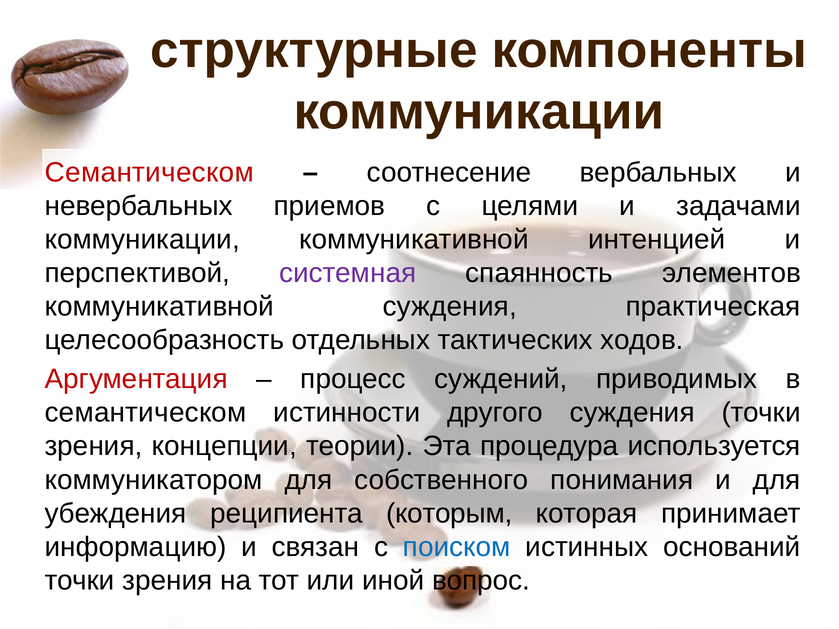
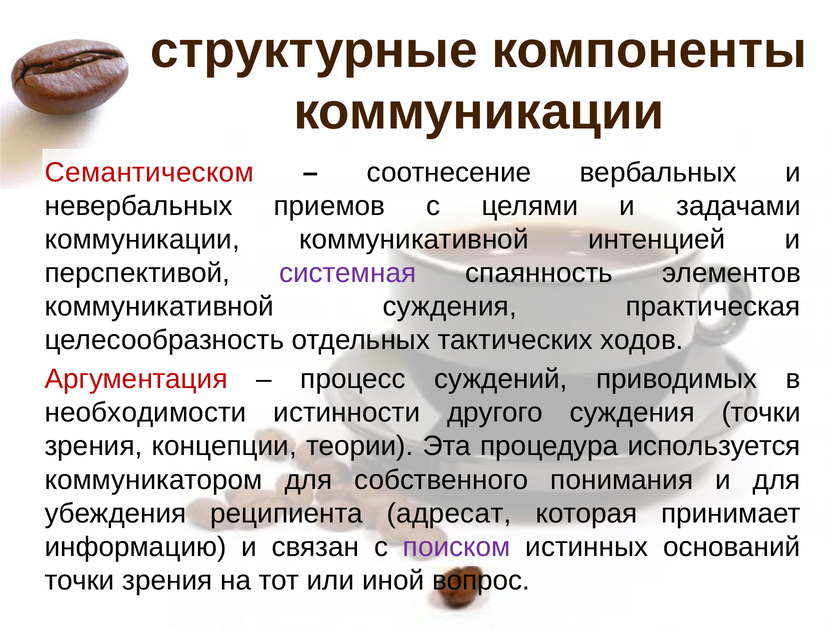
семантическом at (146, 413): семантическом -> необходимости
которым: которым -> адресат
поиском colour: blue -> purple
